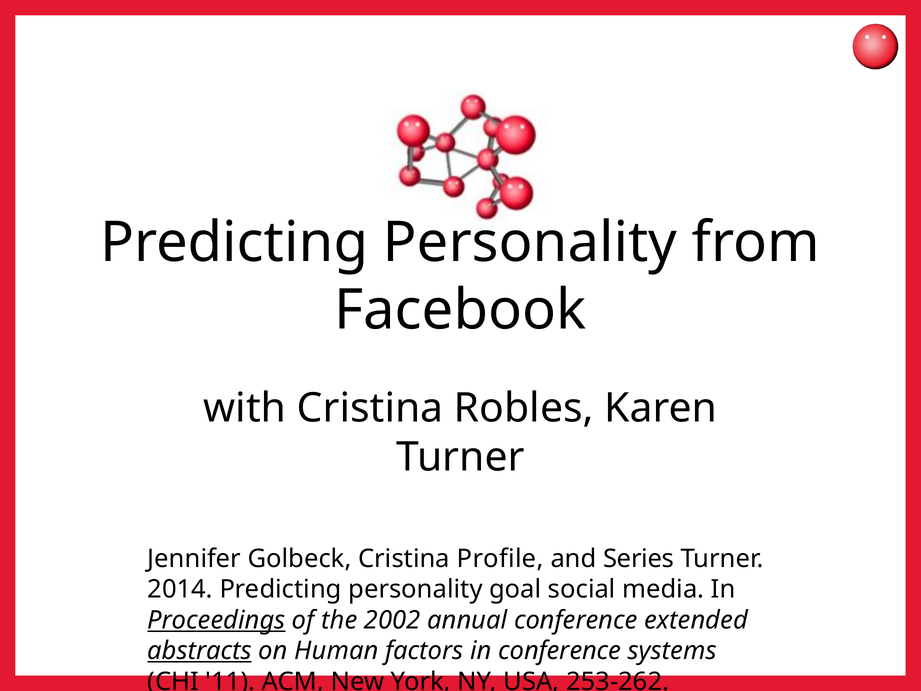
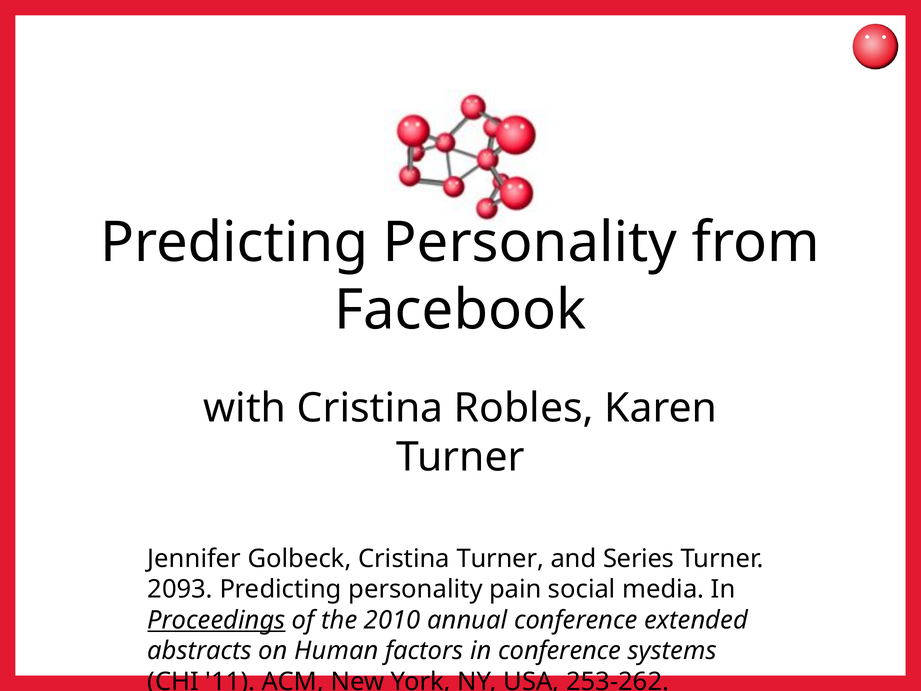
Cristina Profile: Profile -> Turner
2014: 2014 -> 2093
goal: goal -> pain
2002: 2002 -> 2010
abstracts underline: present -> none
